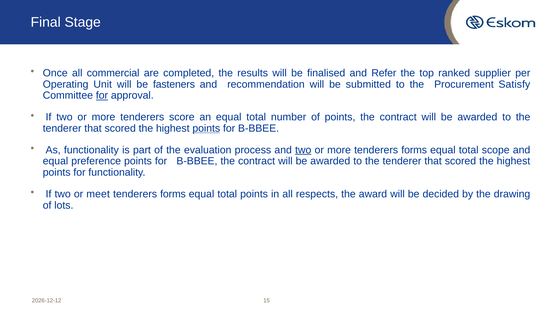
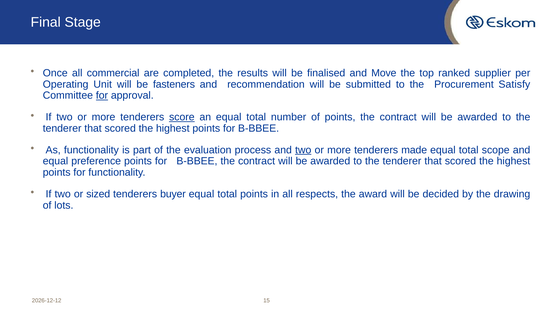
Refer: Refer -> Move
score underline: none -> present
points at (206, 128) underline: present -> none
more tenderers forms: forms -> made
meet: meet -> sized
forms at (173, 194): forms -> buyer
